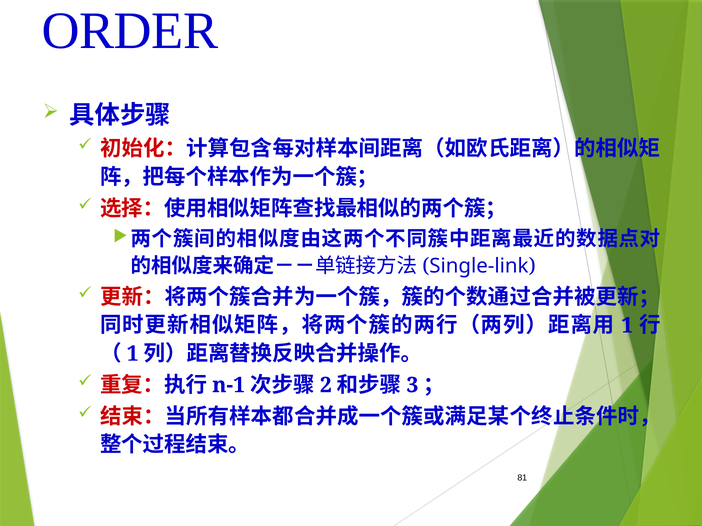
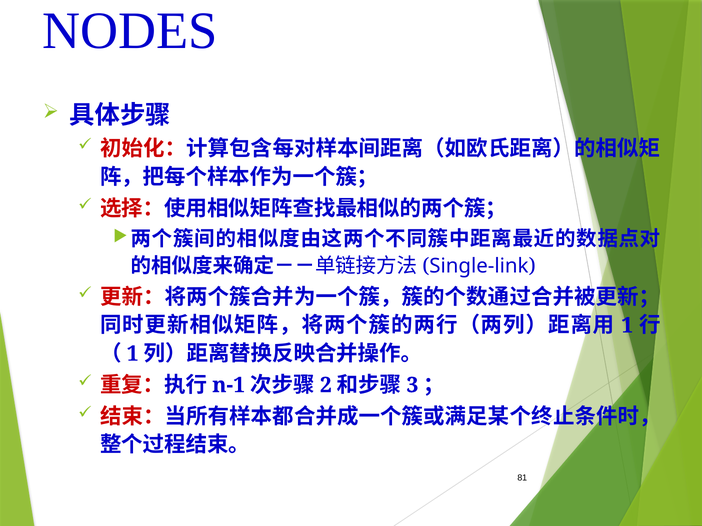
ORDER: ORDER -> NODES
